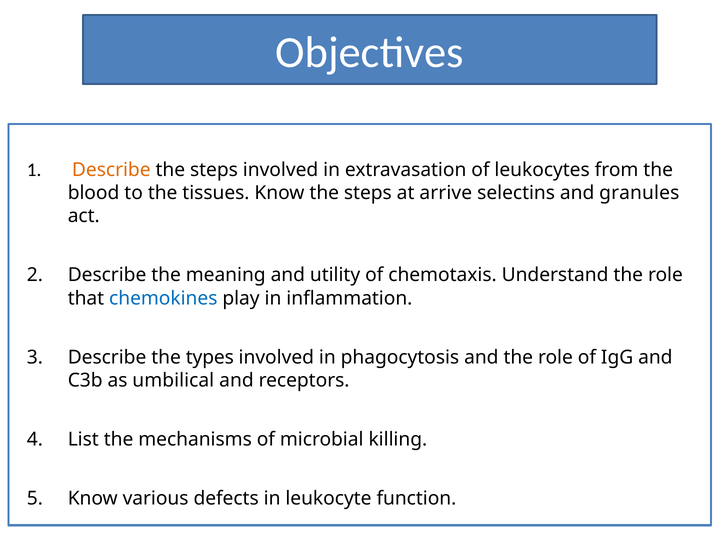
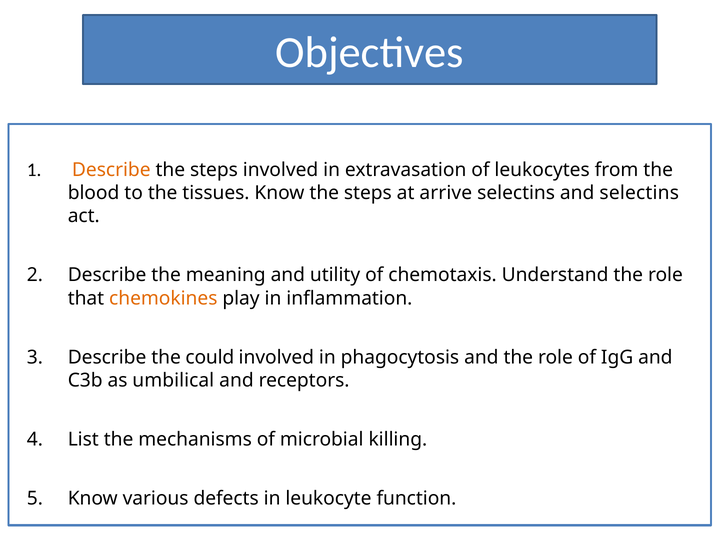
and granules: granules -> selectins
chemokines colour: blue -> orange
types: types -> could
